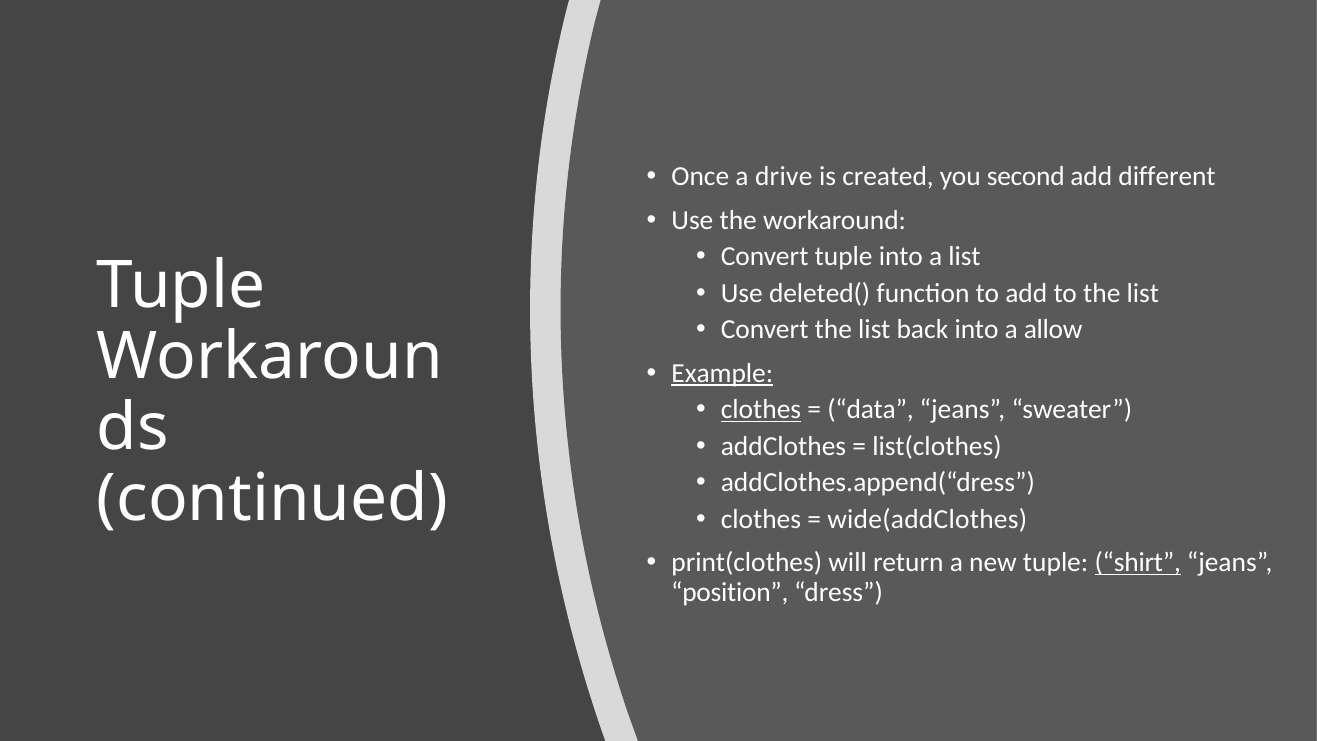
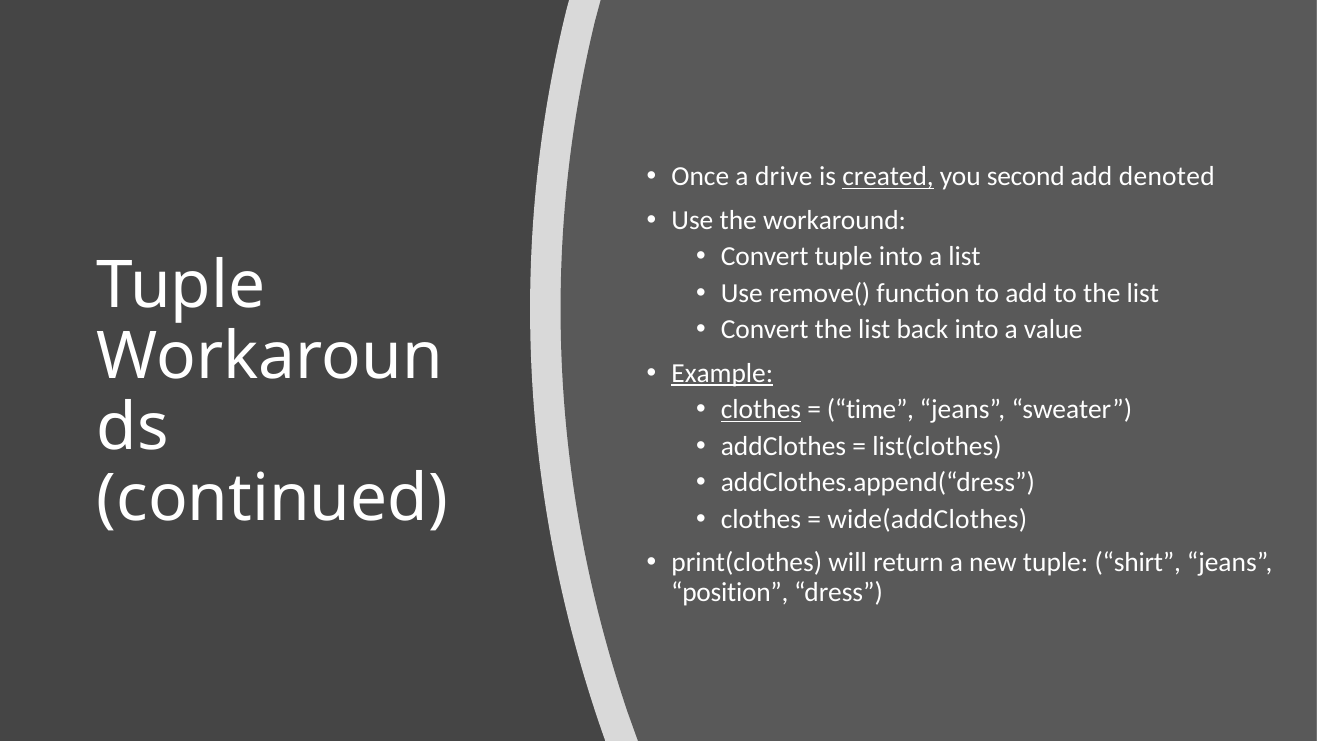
created underline: none -> present
different: different -> denoted
deleted(: deleted( -> remove(
allow: allow -> value
data: data -> time
shirt underline: present -> none
